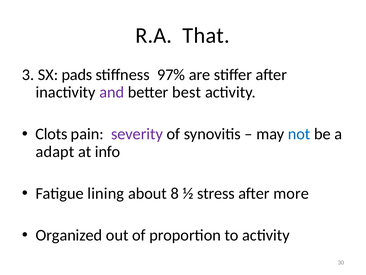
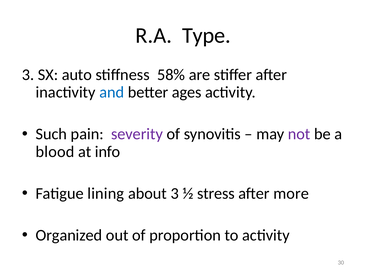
That: That -> Type
pads: pads -> auto
97%: 97% -> 58%
and colour: purple -> blue
best: best -> ages
Clots: Clots -> Such
not colour: blue -> purple
adapt: adapt -> blood
about 8: 8 -> 3
